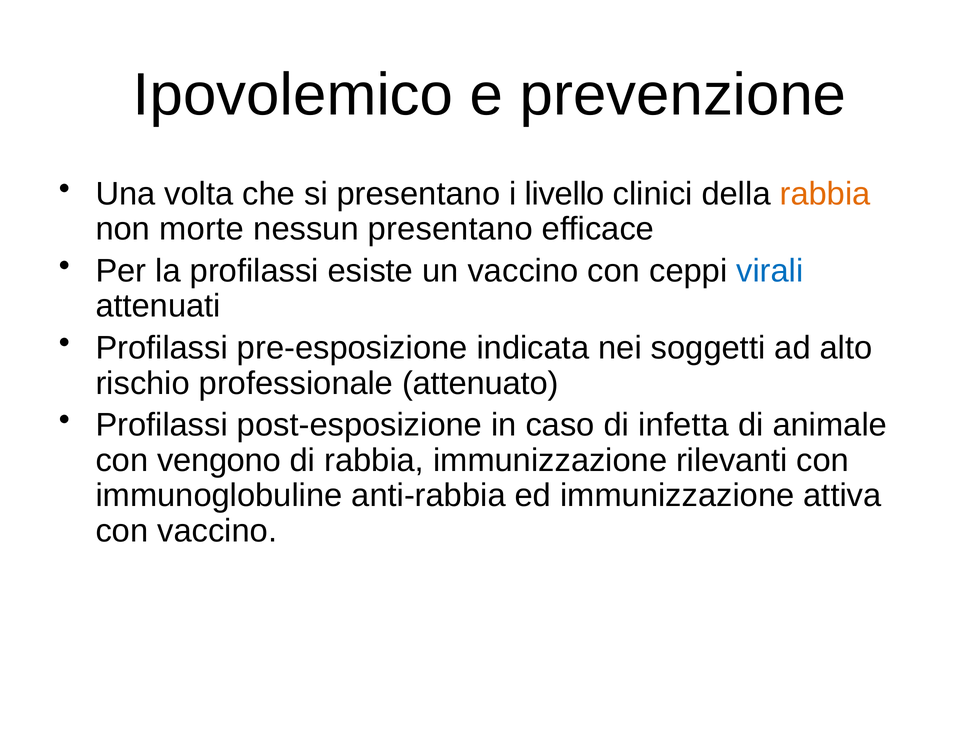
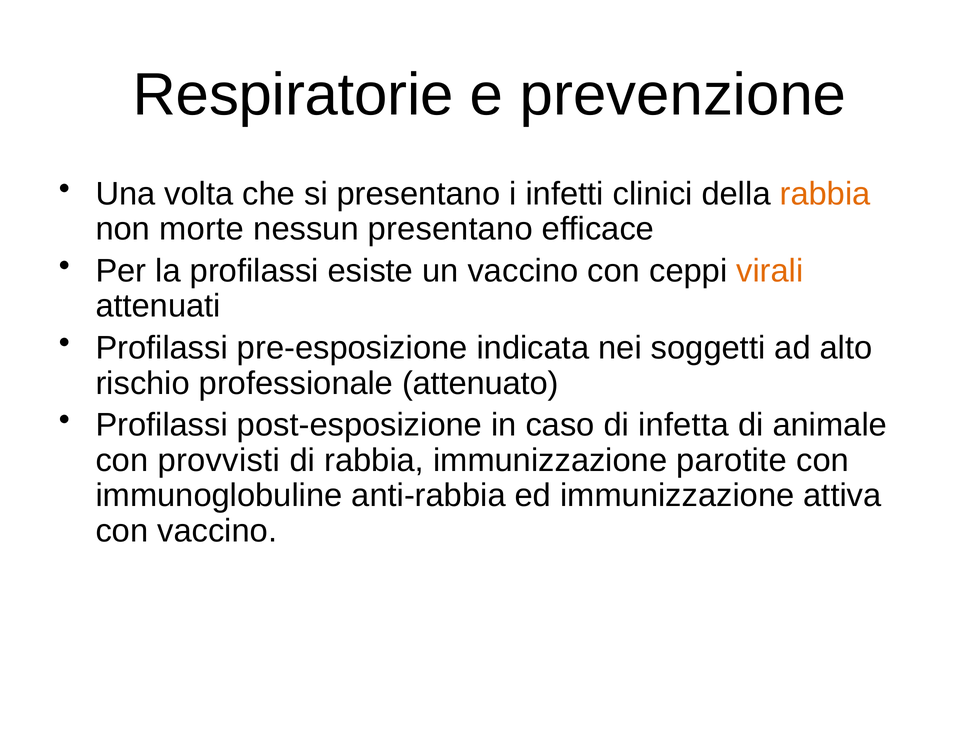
Ipovolemico: Ipovolemico -> Respiratorie
livello: livello -> infetti
virali colour: blue -> orange
vengono: vengono -> provvisti
rilevanti: rilevanti -> parotite
